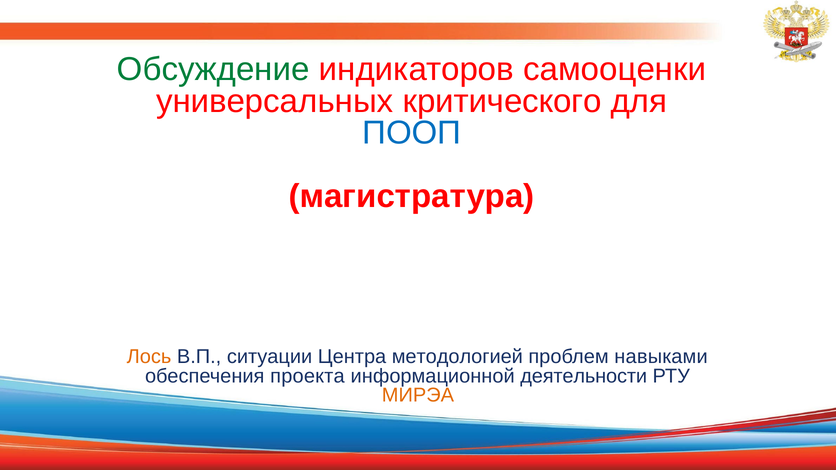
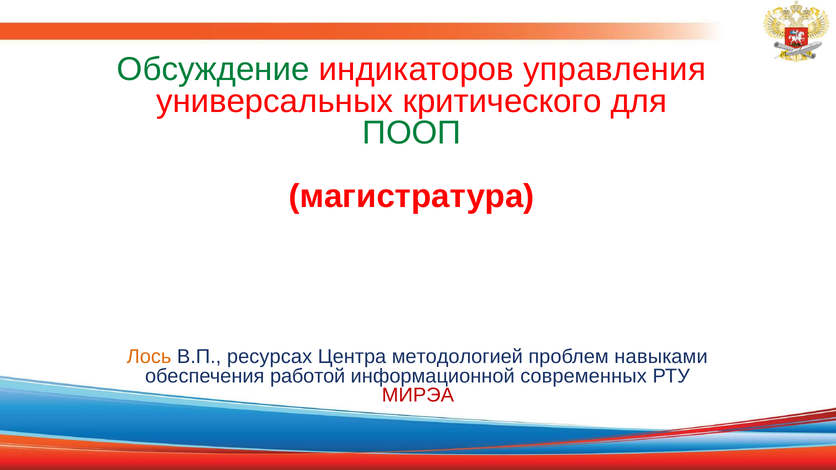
самооценки: самооценки -> управления
ПООП colour: blue -> green
ситуации: ситуации -> ресурсах
проекта: проекта -> работой
деятельности: деятельности -> современных
МИРЭА colour: orange -> red
